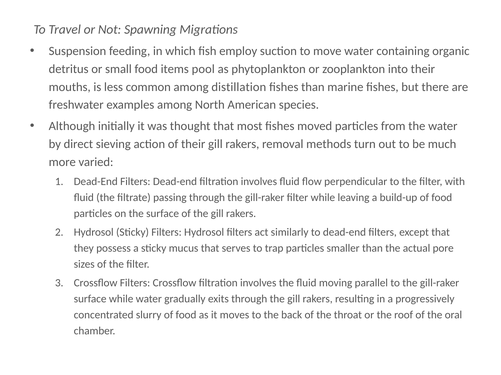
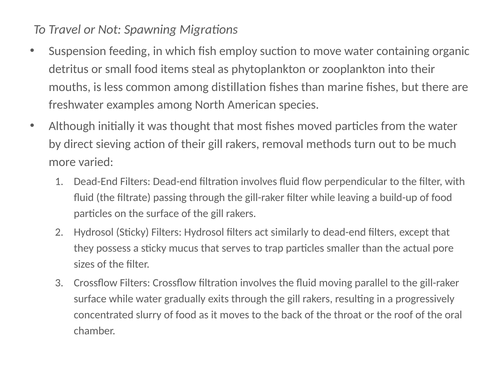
pool: pool -> steal
